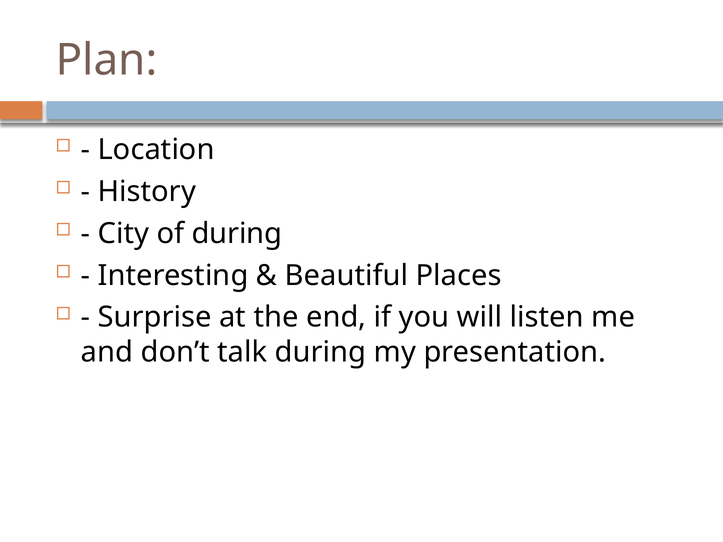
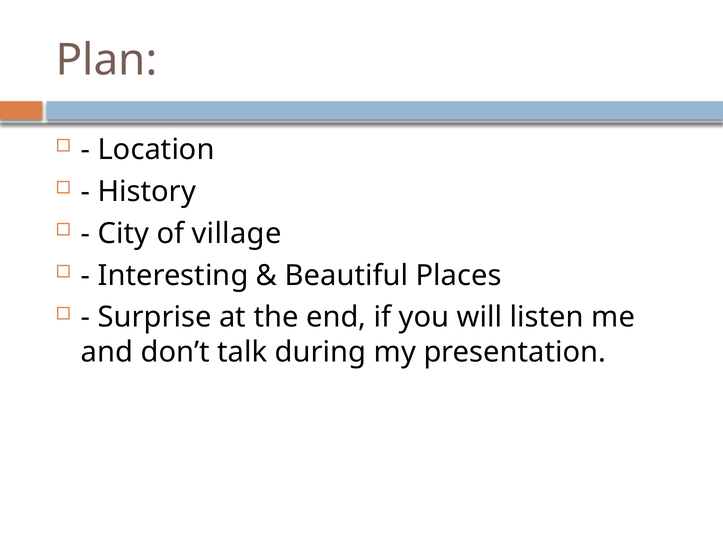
of during: during -> village
